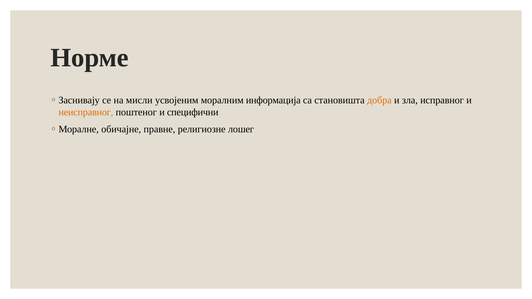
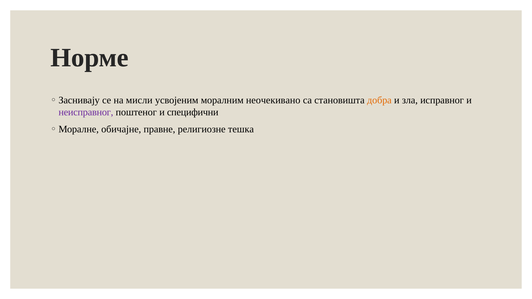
информација: информација -> неочекивано
неисправног colour: orange -> purple
лошег: лошег -> тешка
